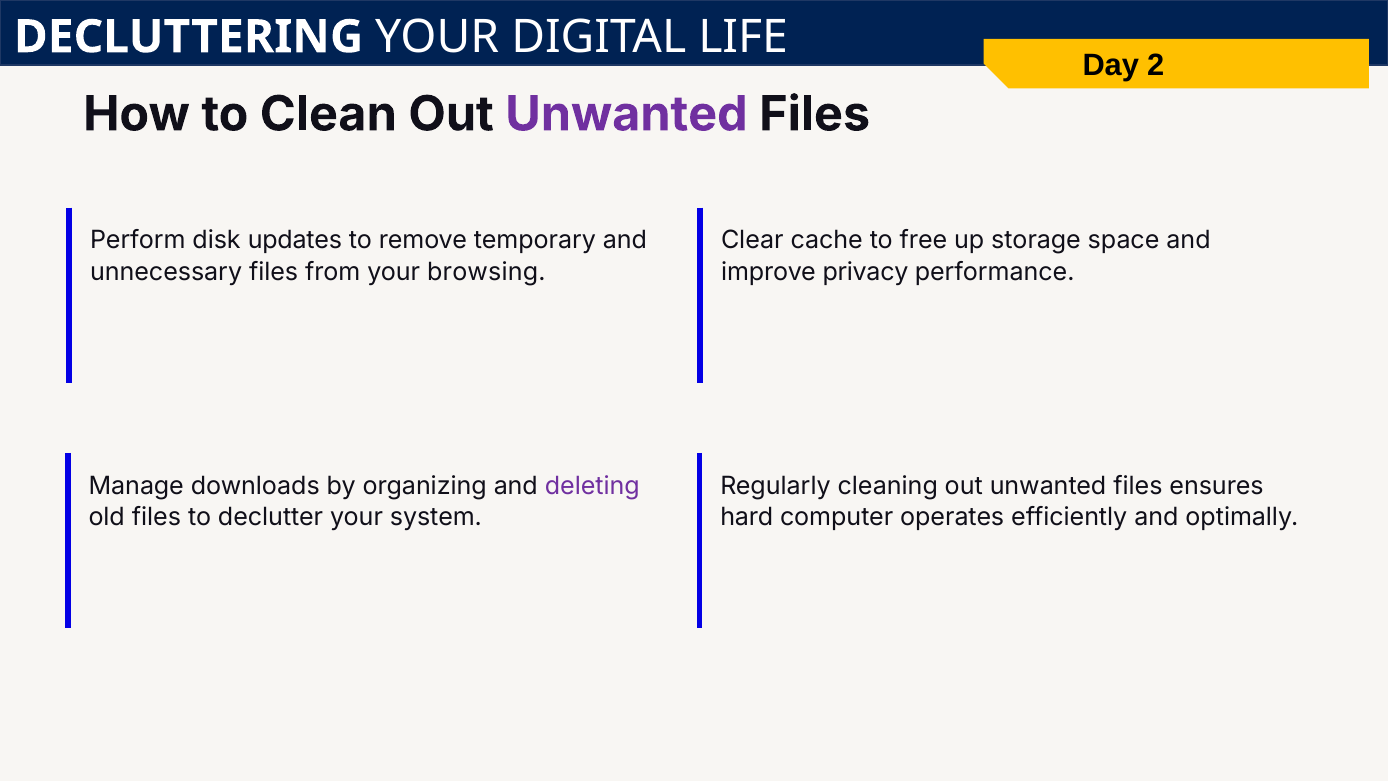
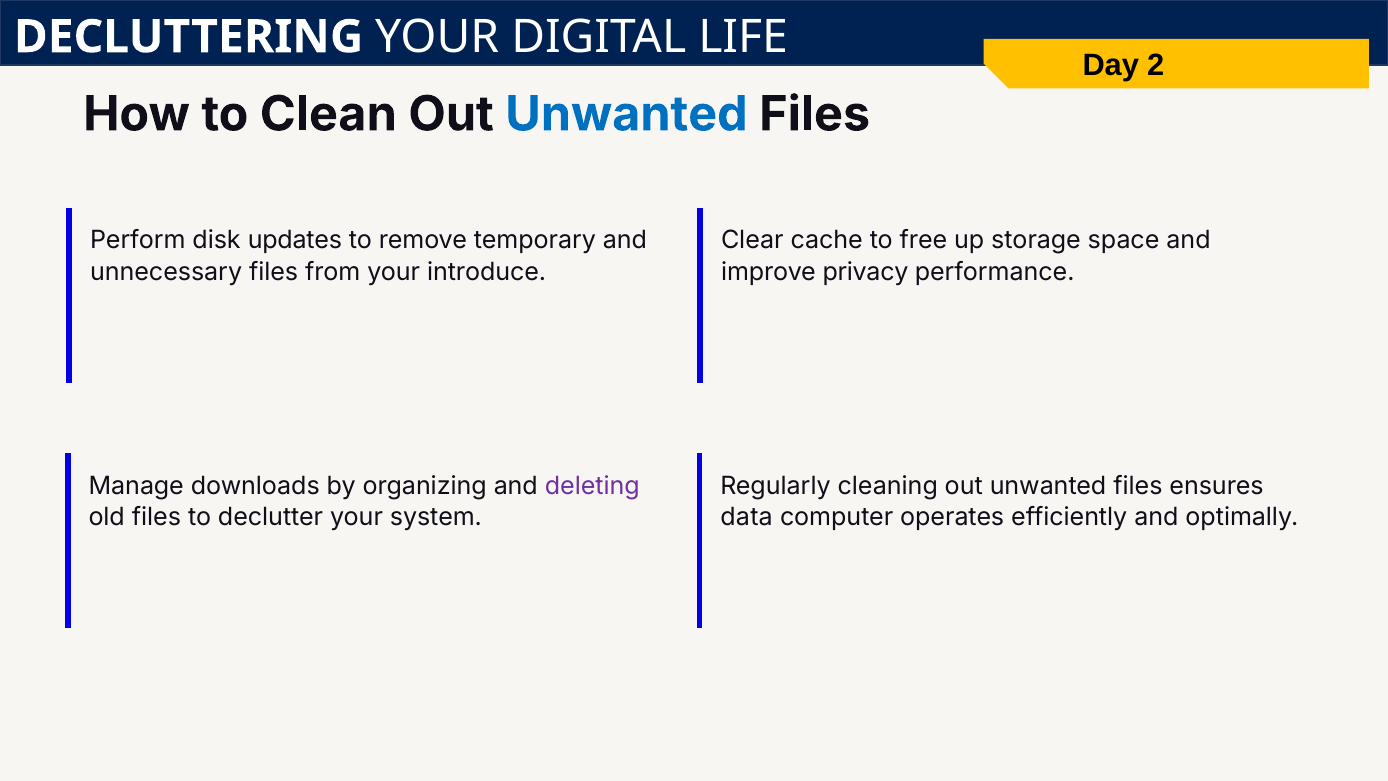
Unwanted at (626, 114) colour: purple -> blue
browsing: browsing -> introduce
hard: hard -> data
